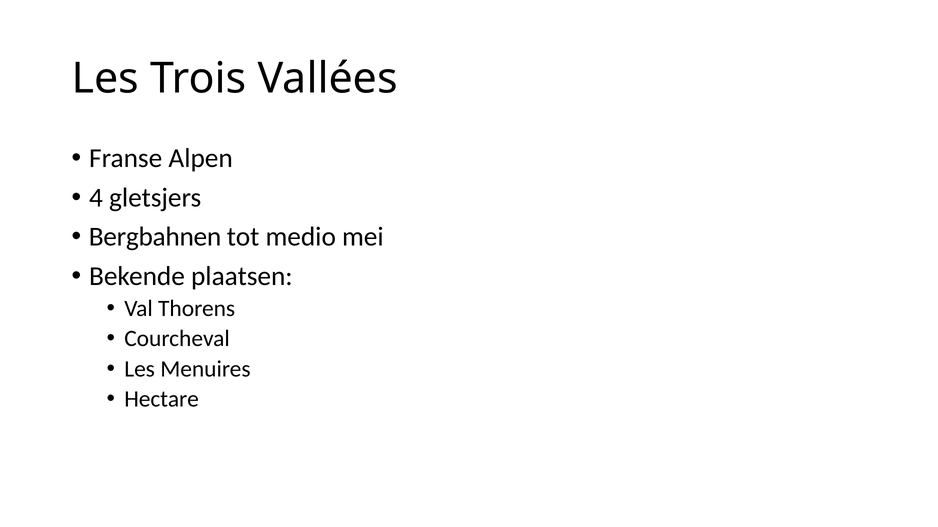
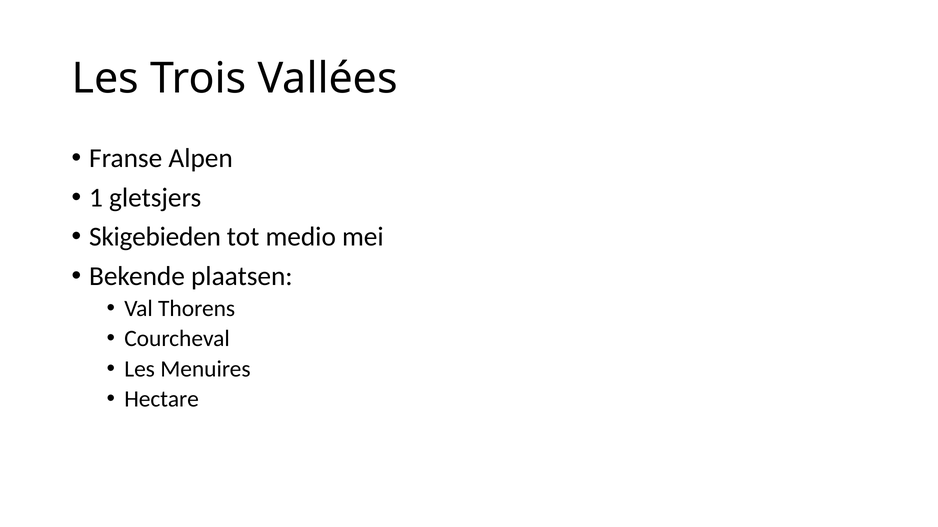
4: 4 -> 1
Bergbahnen: Bergbahnen -> Skigebieden
